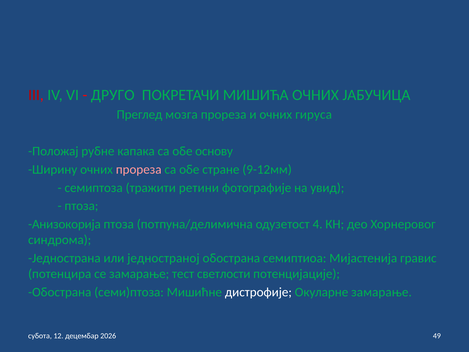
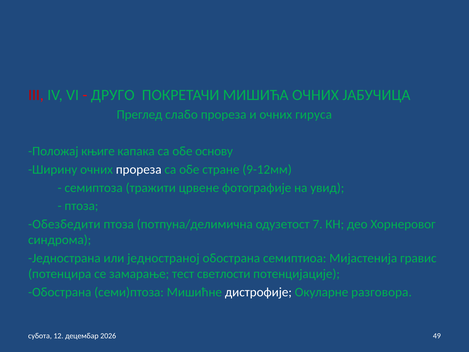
мозга: мозга -> слабо
рубне: рубне -> књиге
прореза at (139, 169) colour: pink -> white
ретини: ретини -> црвене
Анизокорија: Анизокорија -> Обезбедити
4: 4 -> 7
Окуларне замарање: замарање -> разговора
